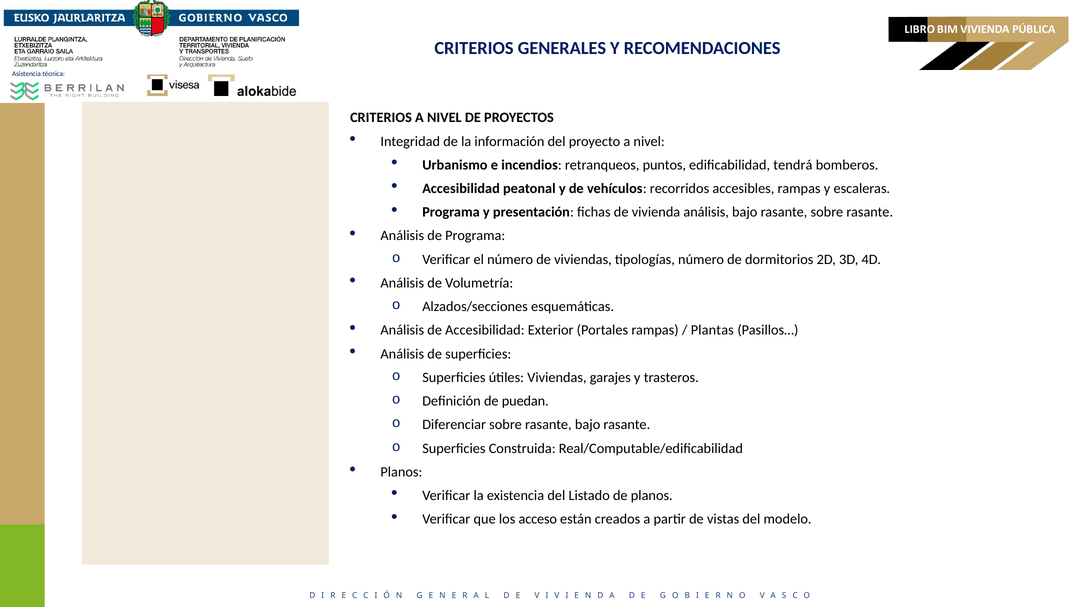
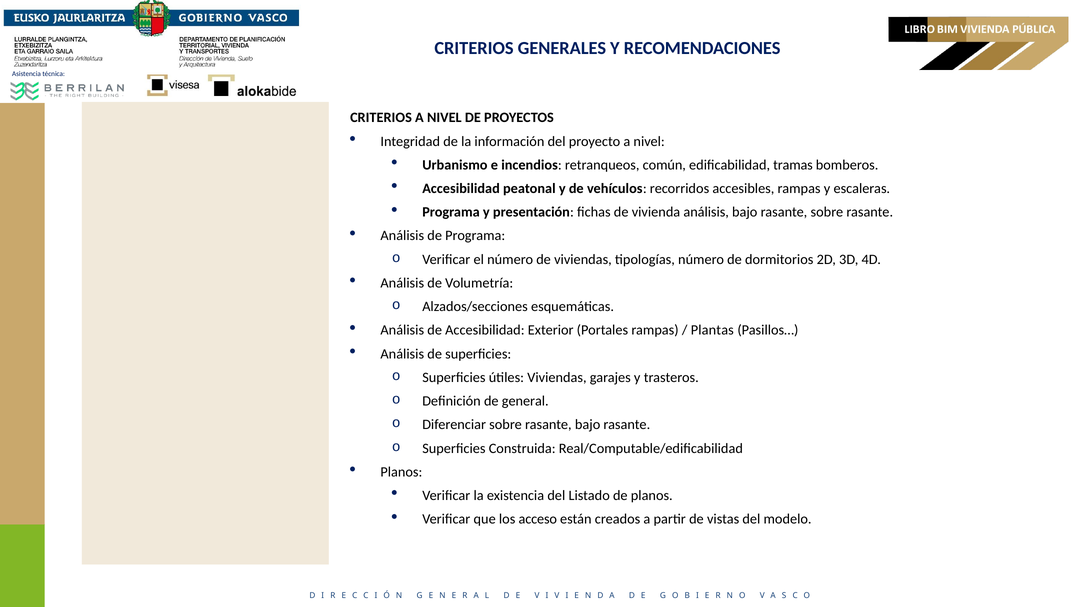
puntos: puntos -> común
tendrá: tendrá -> tramas
puedan: puedan -> general
